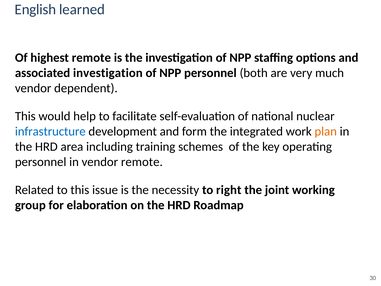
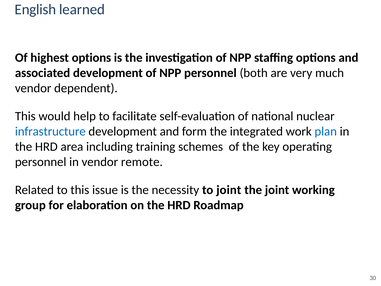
highest remote: remote -> options
associated investigation: investigation -> development
plan colour: orange -> blue
to right: right -> joint
